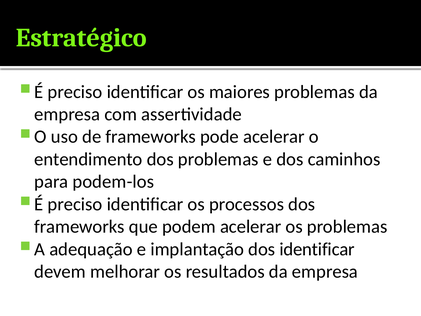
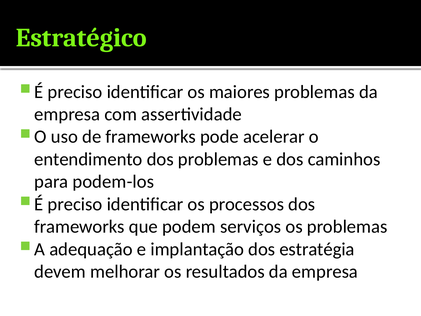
podem acelerar: acelerar -> serviços
dos identificar: identificar -> estratégia
